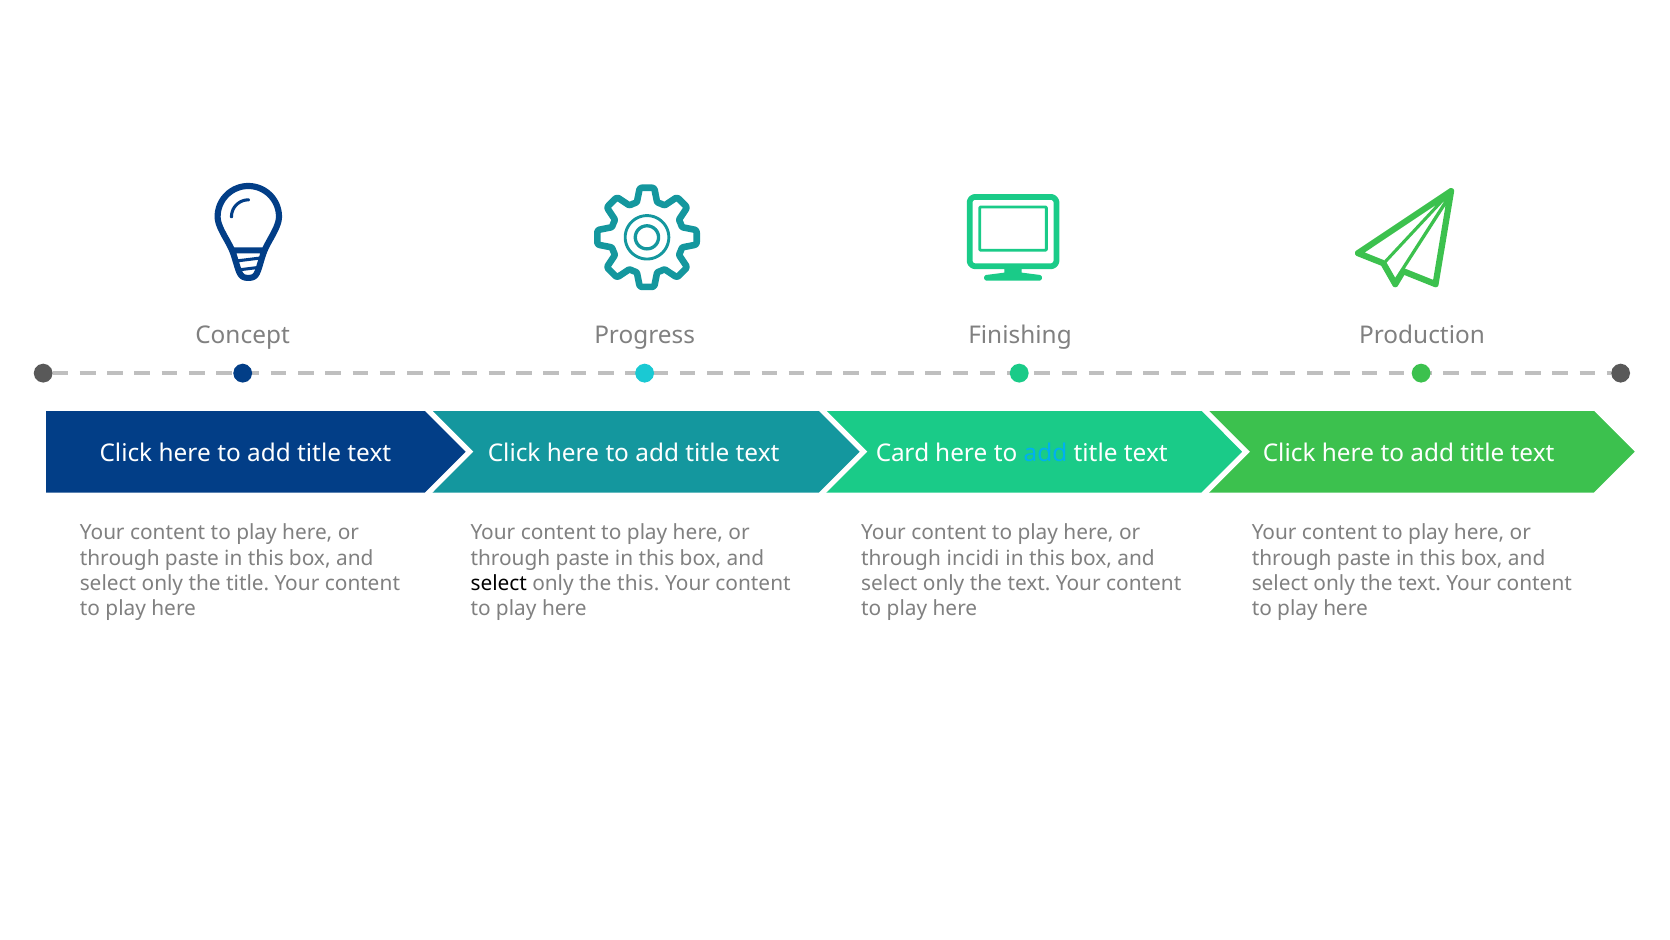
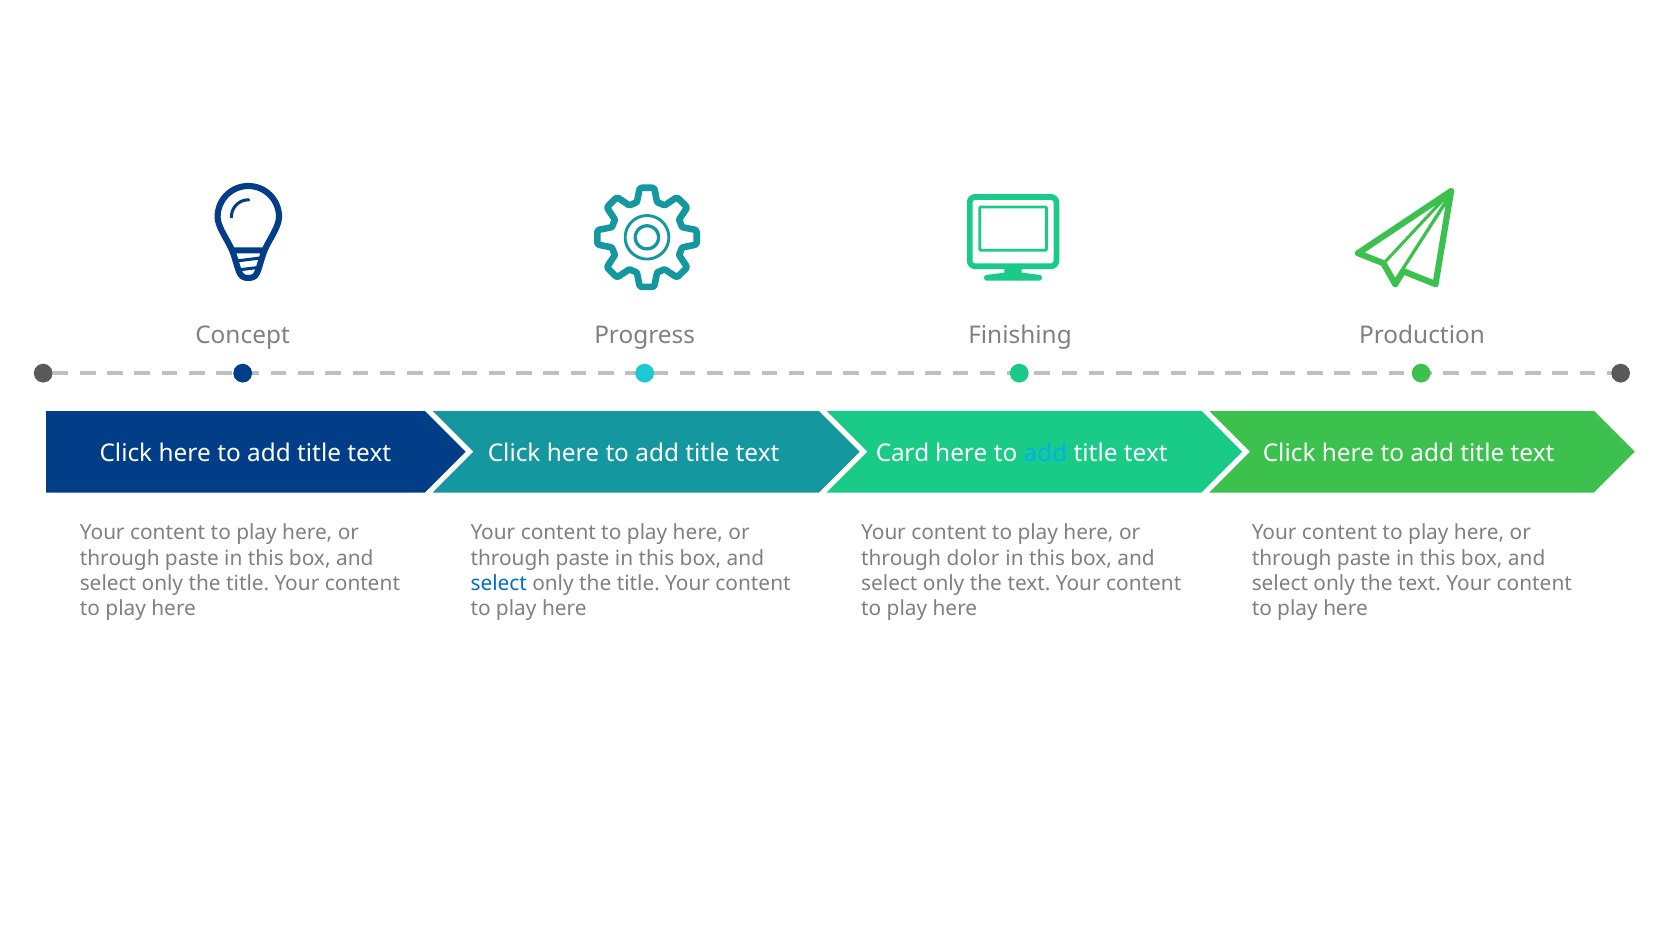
incidi: incidi -> dolor
select at (499, 583) colour: black -> blue
this at (638, 583): this -> title
